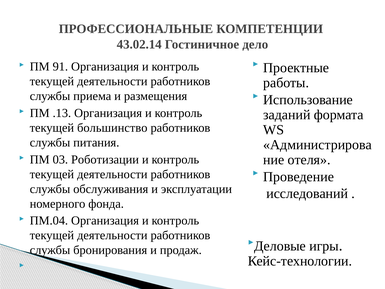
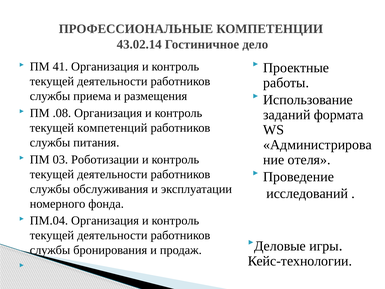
91: 91 -> 41
.13: .13 -> .08
большинство: большинство -> компетенций
